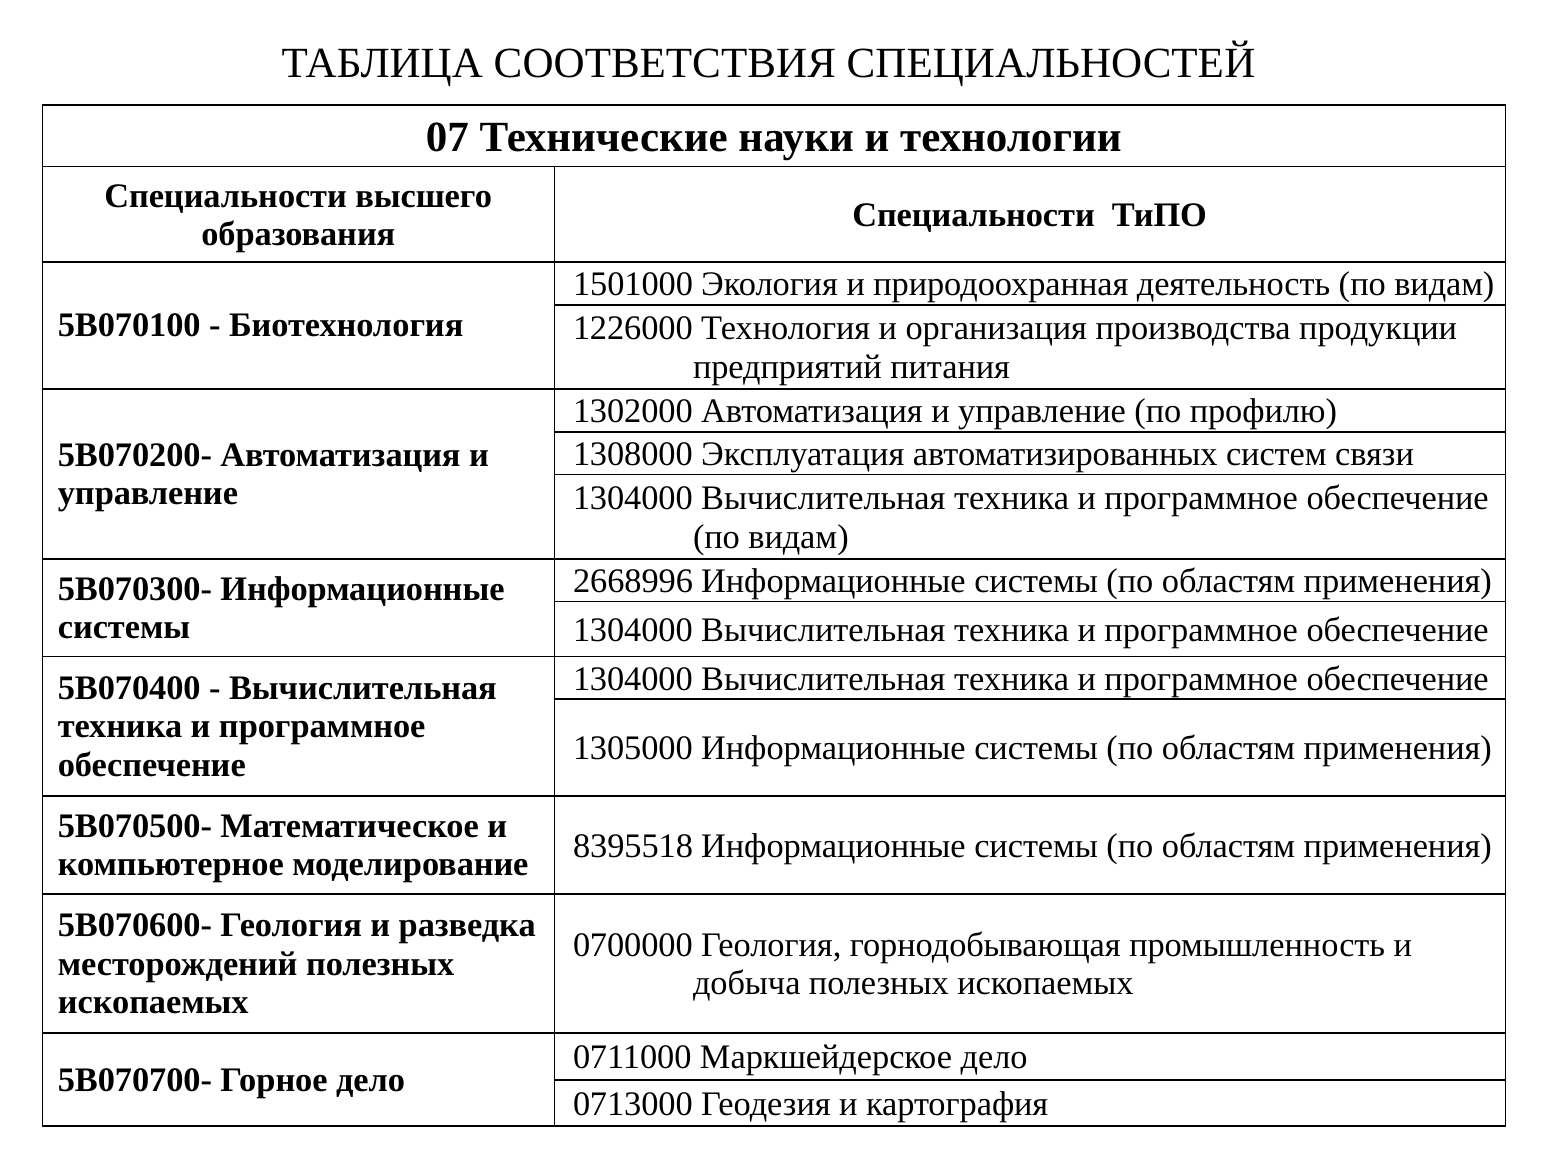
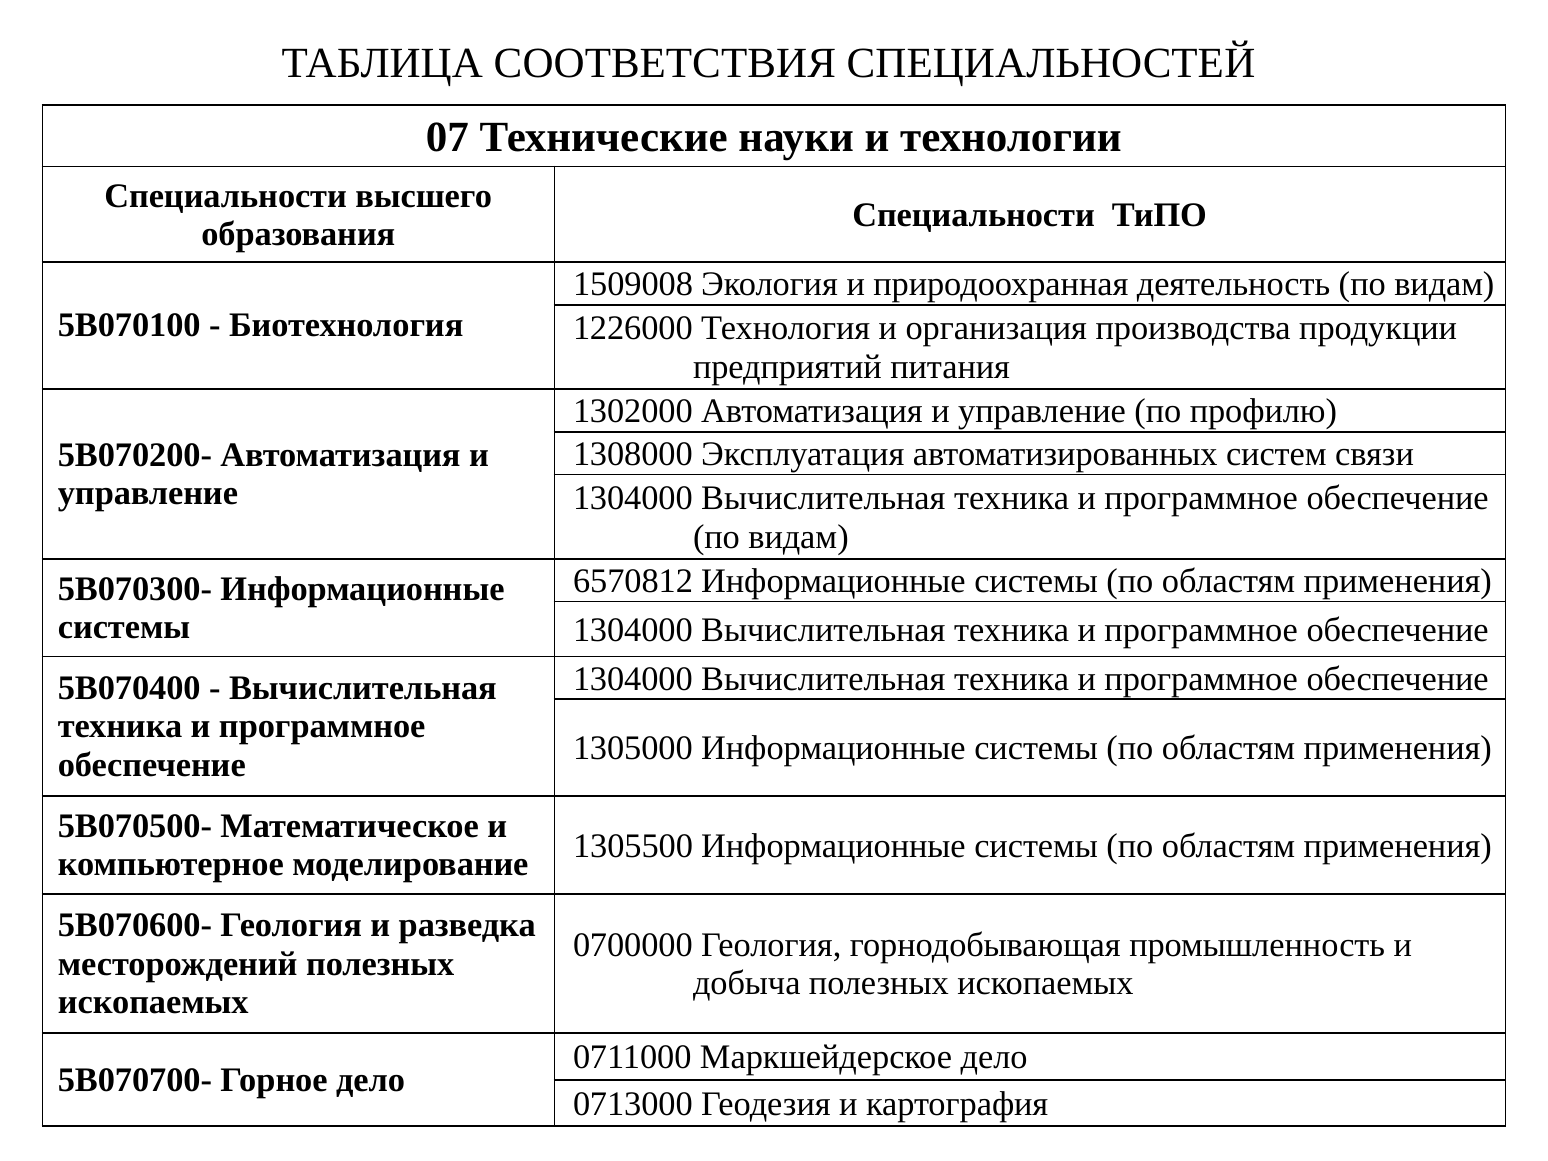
1501000: 1501000 -> 1509008
2668996: 2668996 -> 6570812
8395518: 8395518 -> 1305500
